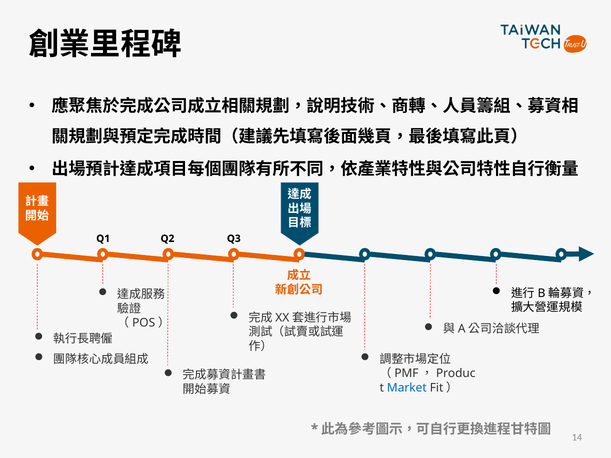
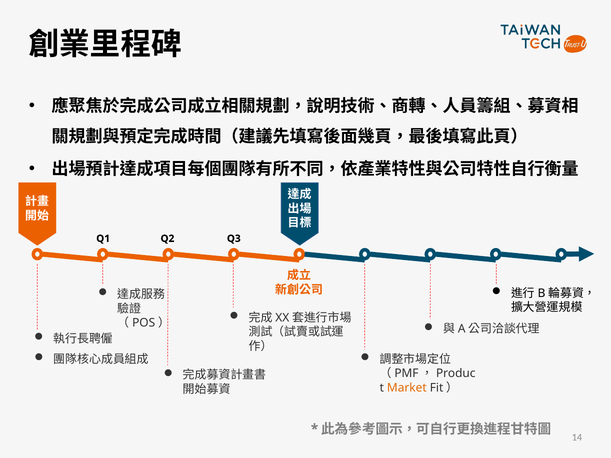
Market colour: blue -> orange
